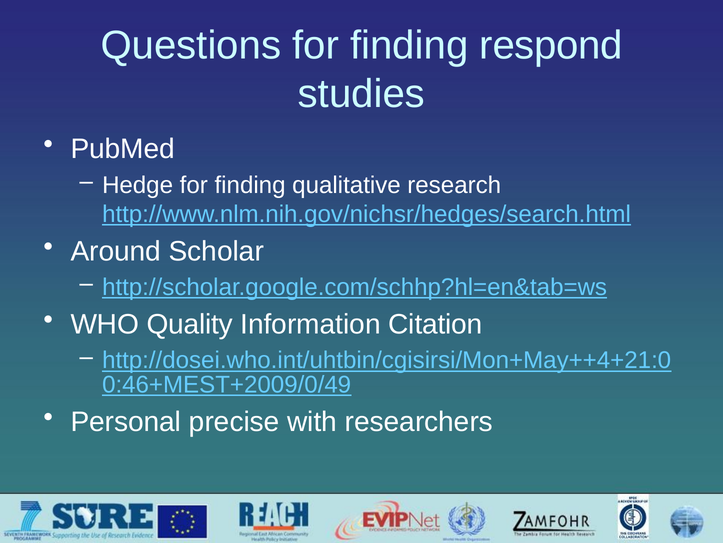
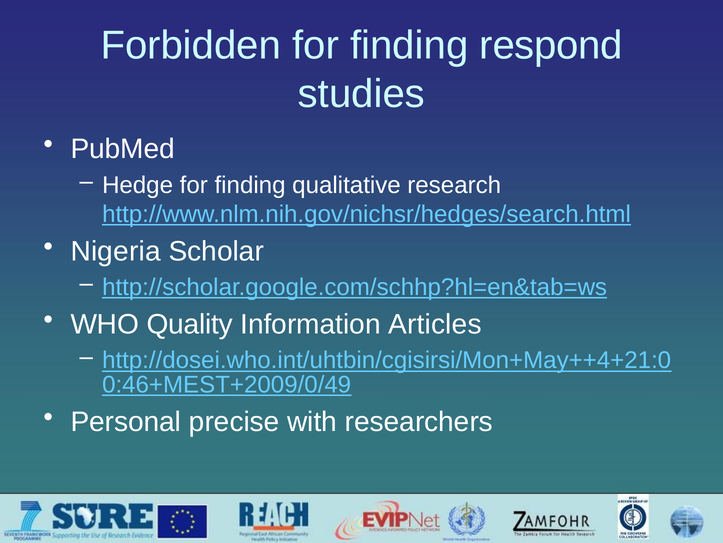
Questions: Questions -> Forbidden
Around: Around -> Nigeria
Citation: Citation -> Articles
